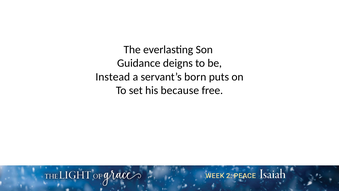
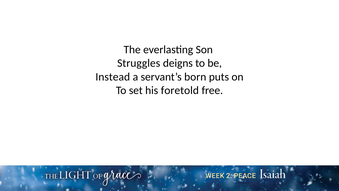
Guidance: Guidance -> Struggles
because: because -> foretold
